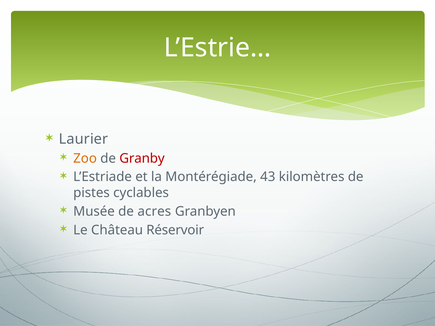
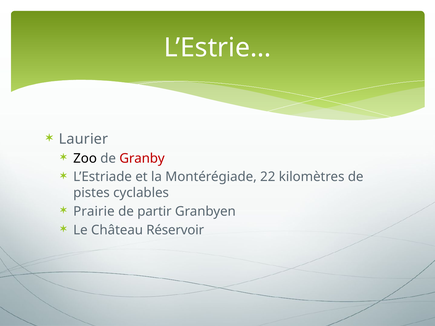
Zoo colour: orange -> black
43: 43 -> 22
Musée: Musée -> Prairie
acres: acres -> partir
